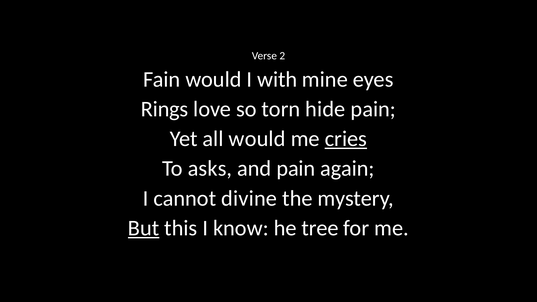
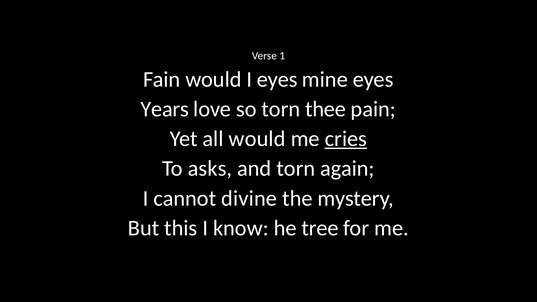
2: 2 -> 1
I with: with -> eyes
Rings: Rings -> Years
hide: hide -> thee
and pain: pain -> torn
But underline: present -> none
